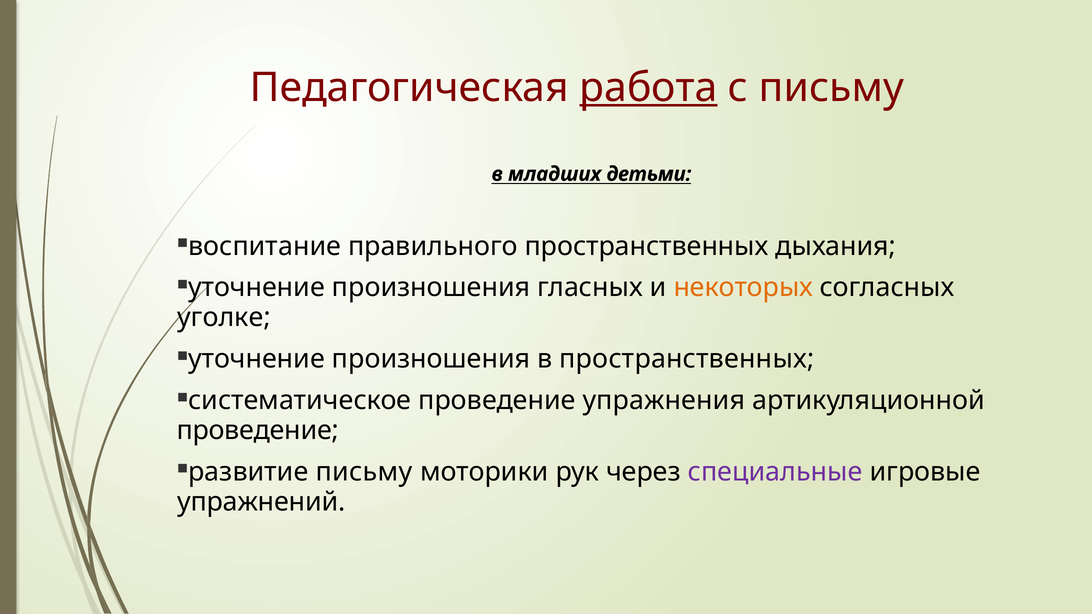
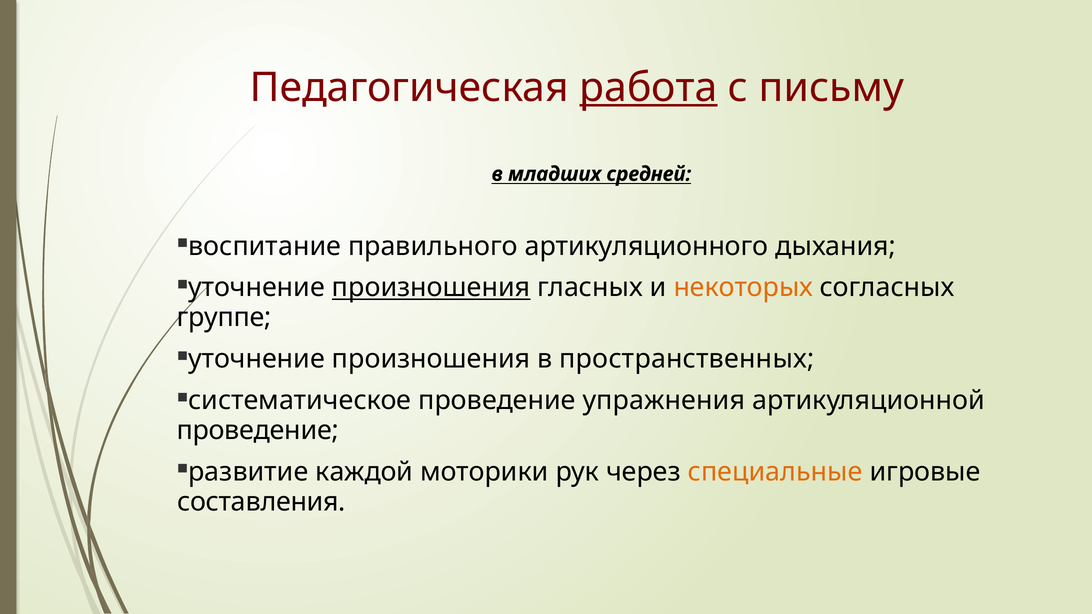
детьми: детьми -> средней
правильного пространственных: пространственных -> артикуляционного
произношения at (431, 288) underline: none -> present
уголке: уголке -> группе
письму at (364, 472): письму -> каждой
специальные colour: purple -> orange
упражнений: упражнений -> составления
